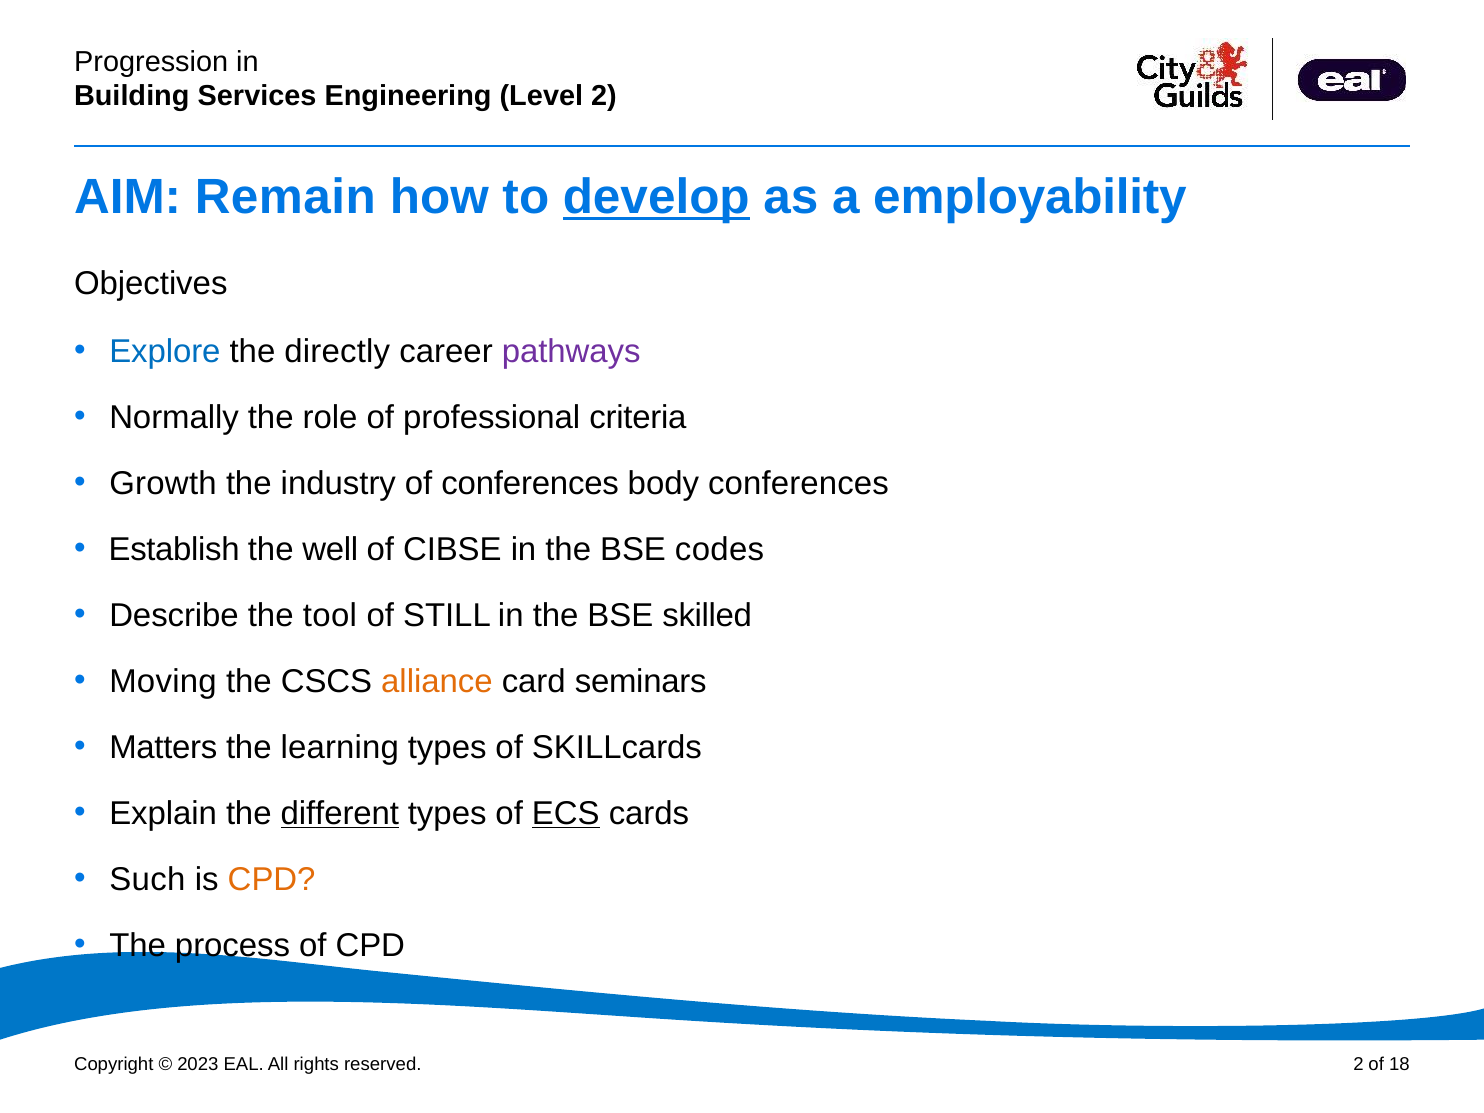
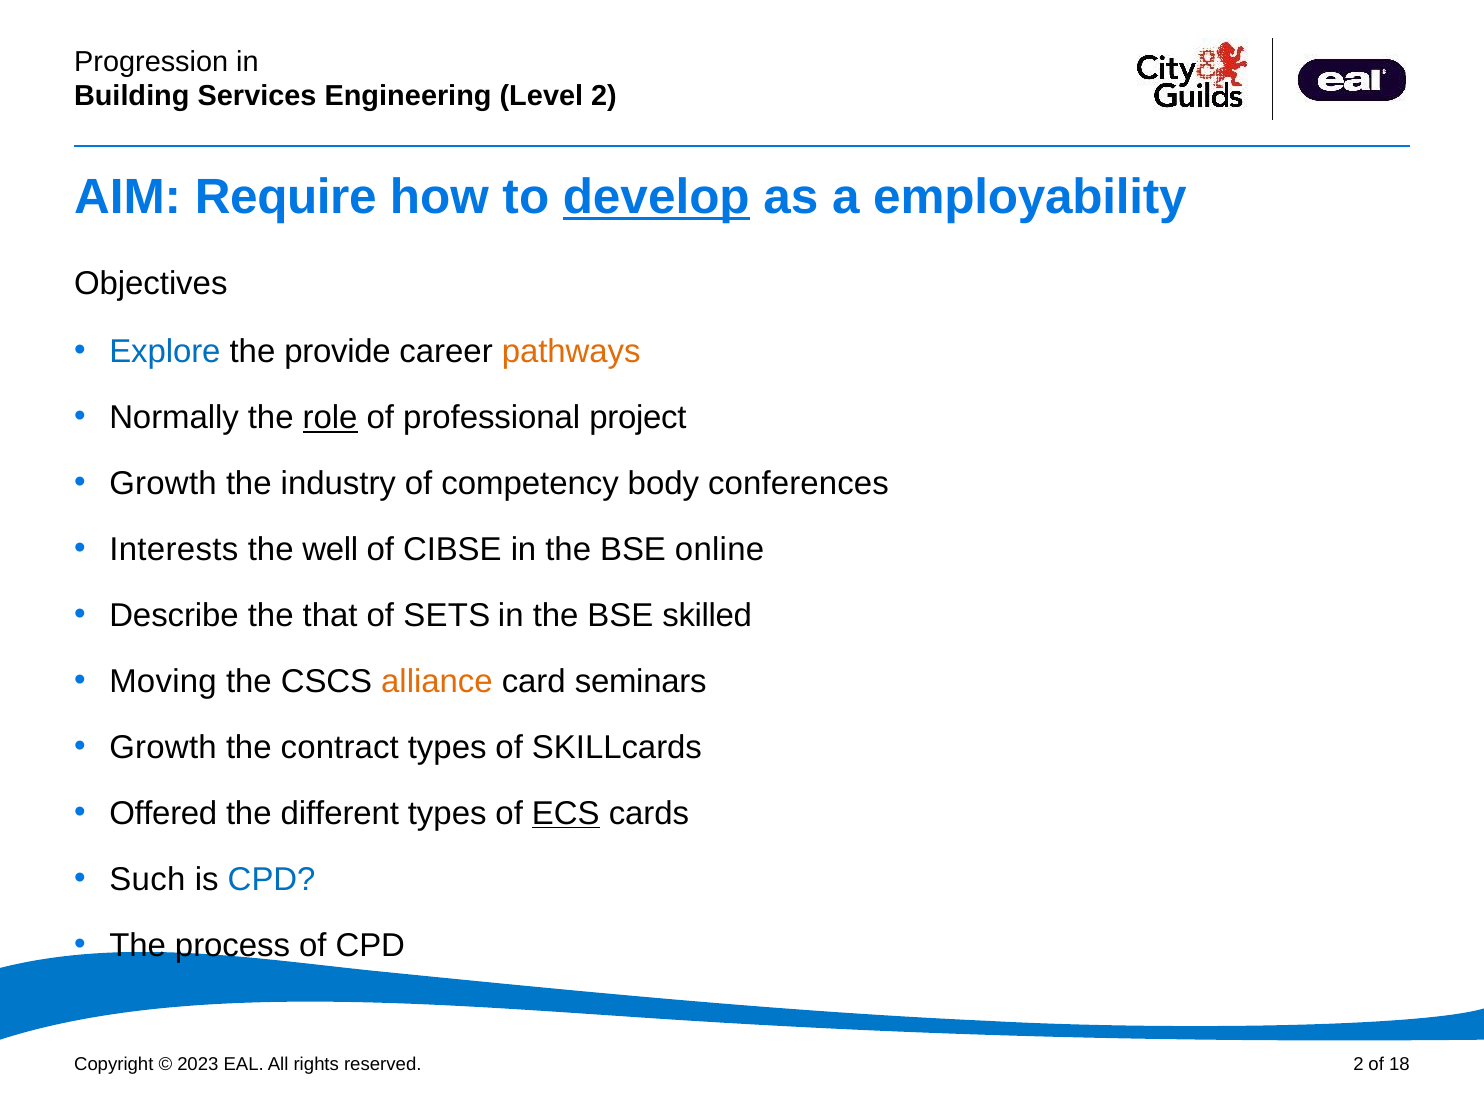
Remain: Remain -> Require
directly: directly -> provide
pathways colour: purple -> orange
role underline: none -> present
criteria: criteria -> project
of conferences: conferences -> competency
Establish: Establish -> Interests
codes: codes -> online
tool: tool -> that
STILL: STILL -> SETS
Matters at (163, 747): Matters -> Growth
learning: learning -> contract
Explain: Explain -> Offered
different underline: present -> none
CPD at (272, 879) colour: orange -> blue
